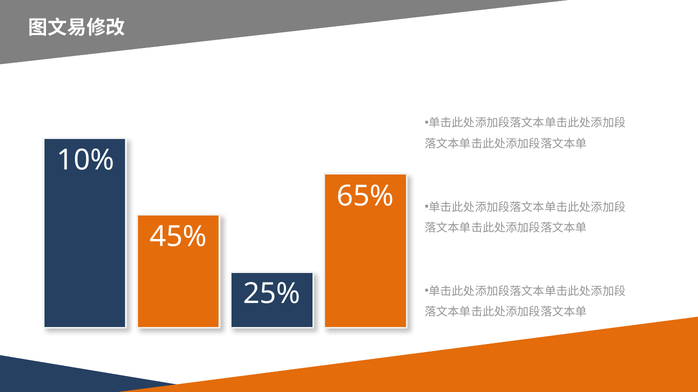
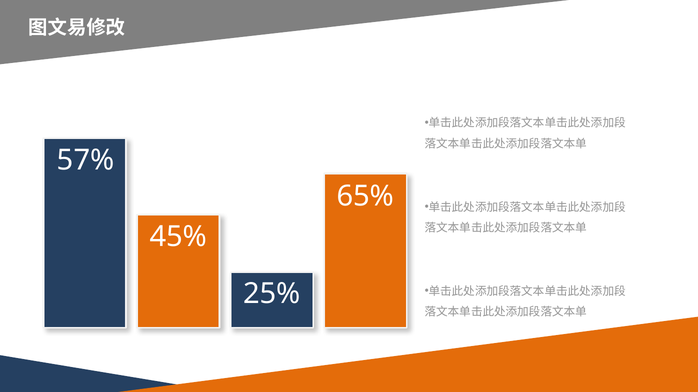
10%: 10% -> 57%
